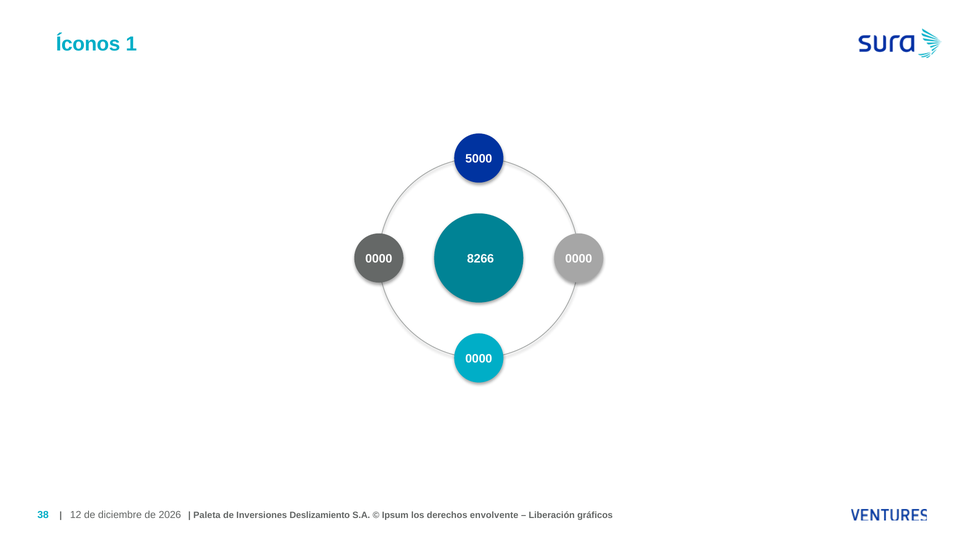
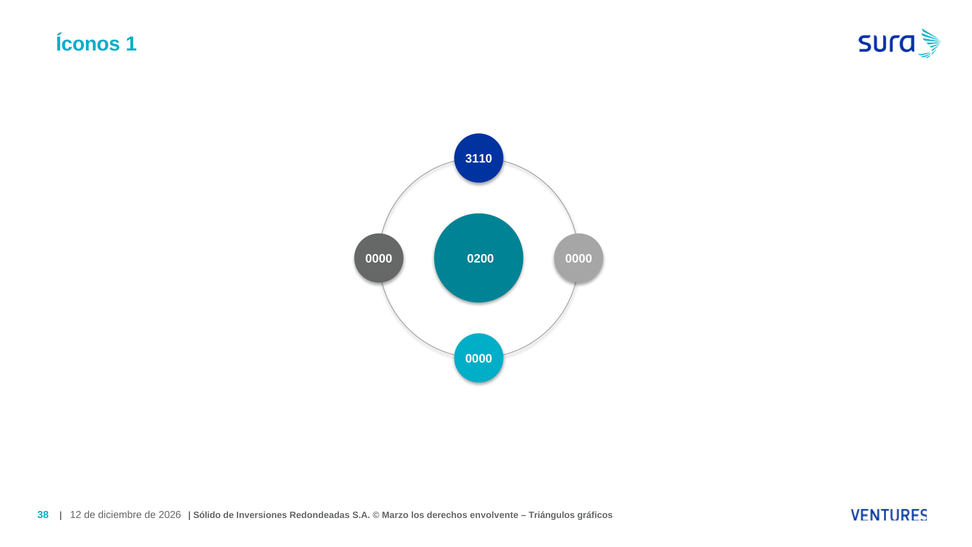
5000: 5000 -> 3110
8266: 8266 -> 0200
Paleta: Paleta -> Sólido
Deslizamiento: Deslizamiento -> Redondeadas
Ipsum: Ipsum -> Marzo
Liberación: Liberación -> Triángulos
